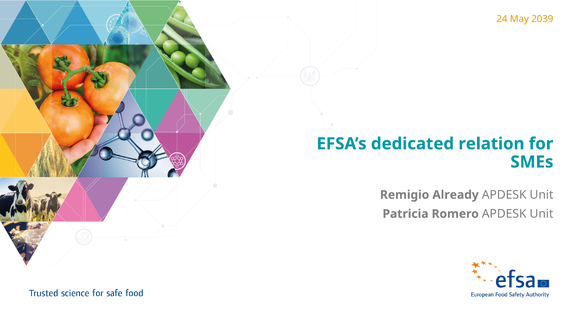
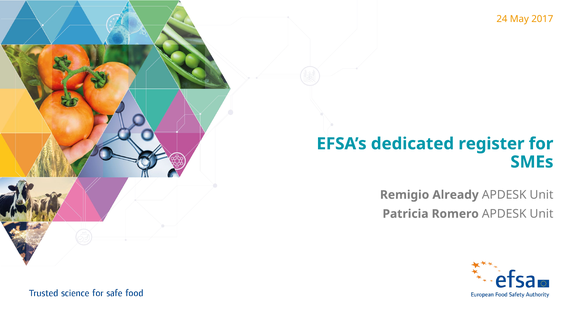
2039: 2039 -> 2017
relation: relation -> register
